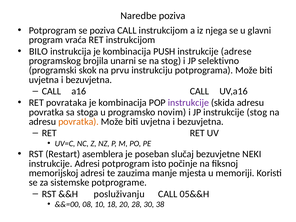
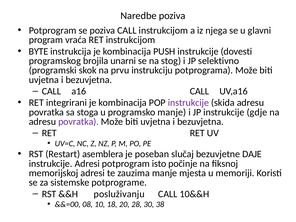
BILO: BILO -> BYTE
adrese: adrese -> dovesti
povrataka: povrataka -> integrirani
programsko novim: novim -> manje
instrukcije stog: stog -> gdje
povratka at (78, 122) colour: orange -> purple
NEKI: NEKI -> DAJE
05&&H: 05&&H -> 10&&H
